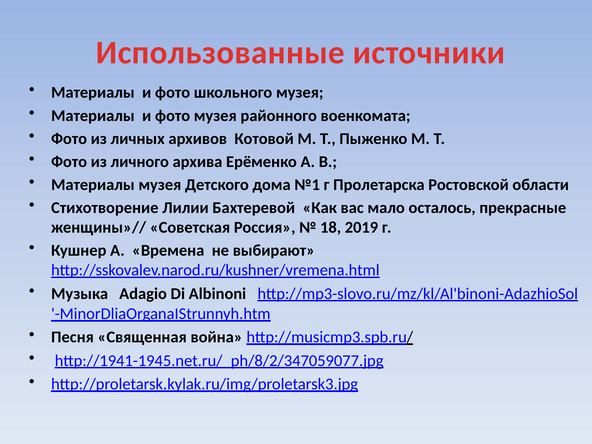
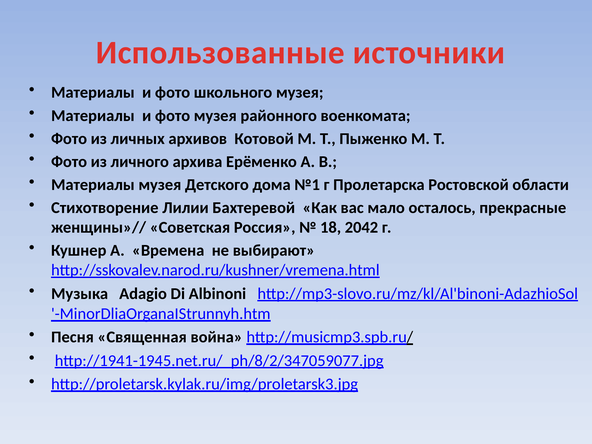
2019: 2019 -> 2042
